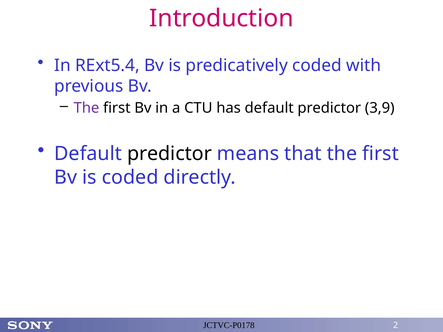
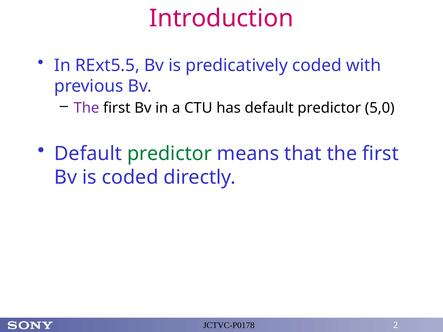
RExt5.4: RExt5.4 -> RExt5.5
3,9: 3,9 -> 5,0
predictor at (169, 154) colour: black -> green
